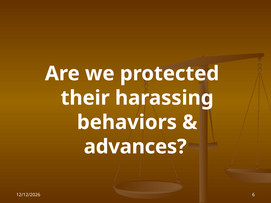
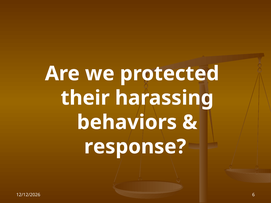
advances: advances -> response
